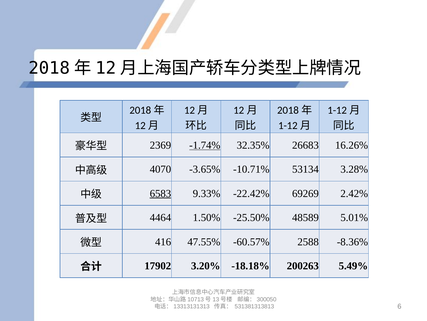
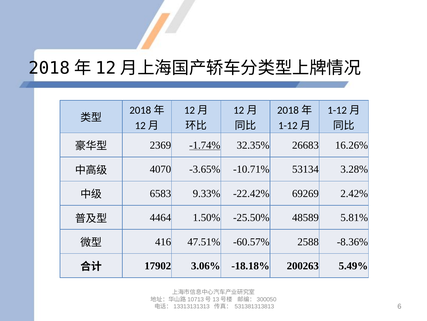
6583 underline: present -> none
5.01%: 5.01% -> 5.81%
47.55%: 47.55% -> 47.51%
3.20%: 3.20% -> 3.06%
